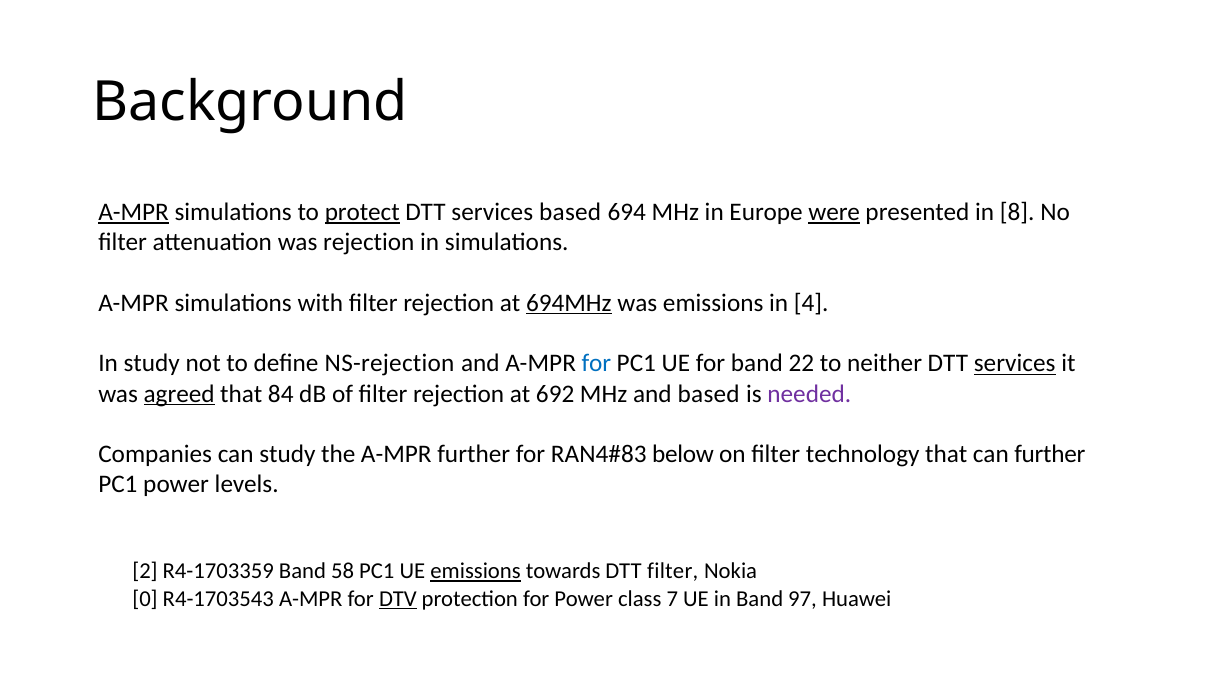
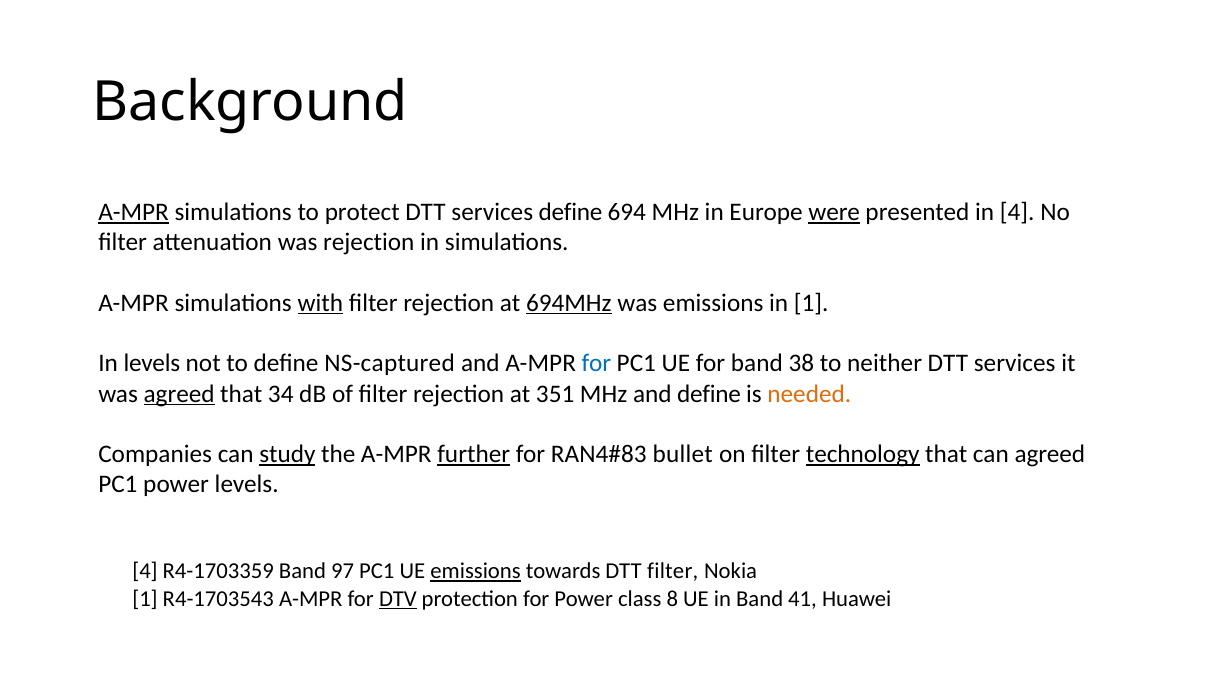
protect underline: present -> none
services based: based -> define
in 8: 8 -> 4
with underline: none -> present
in 4: 4 -> 1
In study: study -> levels
NS-rejection: NS-rejection -> NS-captured
22: 22 -> 38
services at (1015, 364) underline: present -> none
84: 84 -> 34
692: 692 -> 351
and based: based -> define
needed colour: purple -> orange
study at (287, 454) underline: none -> present
further at (474, 454) underline: none -> present
below: below -> bullet
technology underline: none -> present
can further: further -> agreed
2 at (145, 571): 2 -> 4
58: 58 -> 97
0 at (145, 599): 0 -> 1
7: 7 -> 8
97: 97 -> 41
